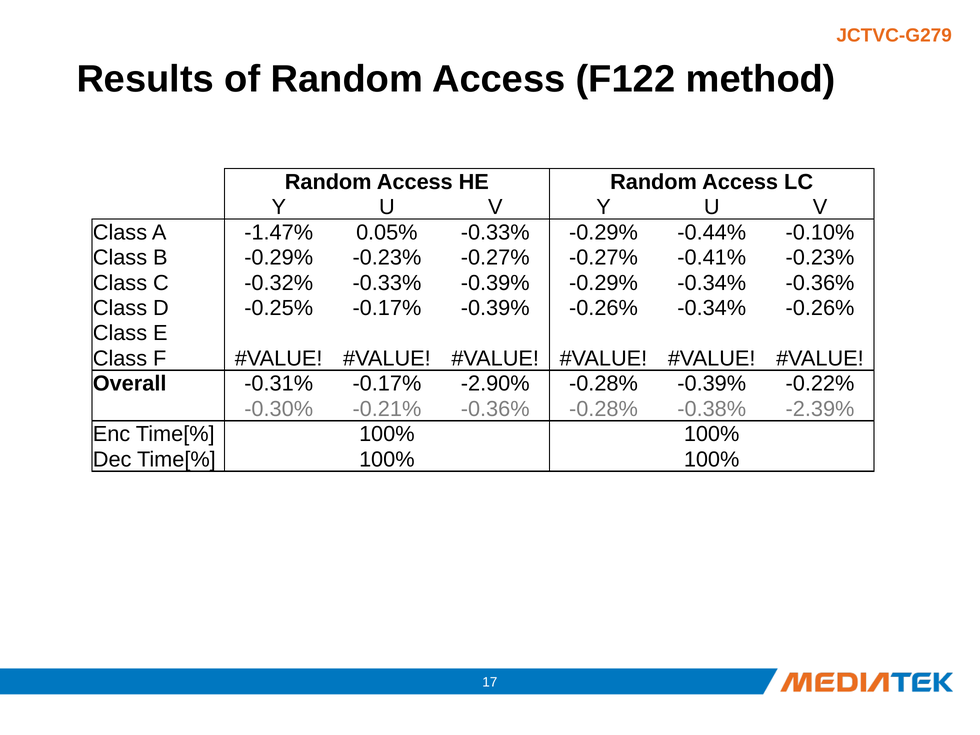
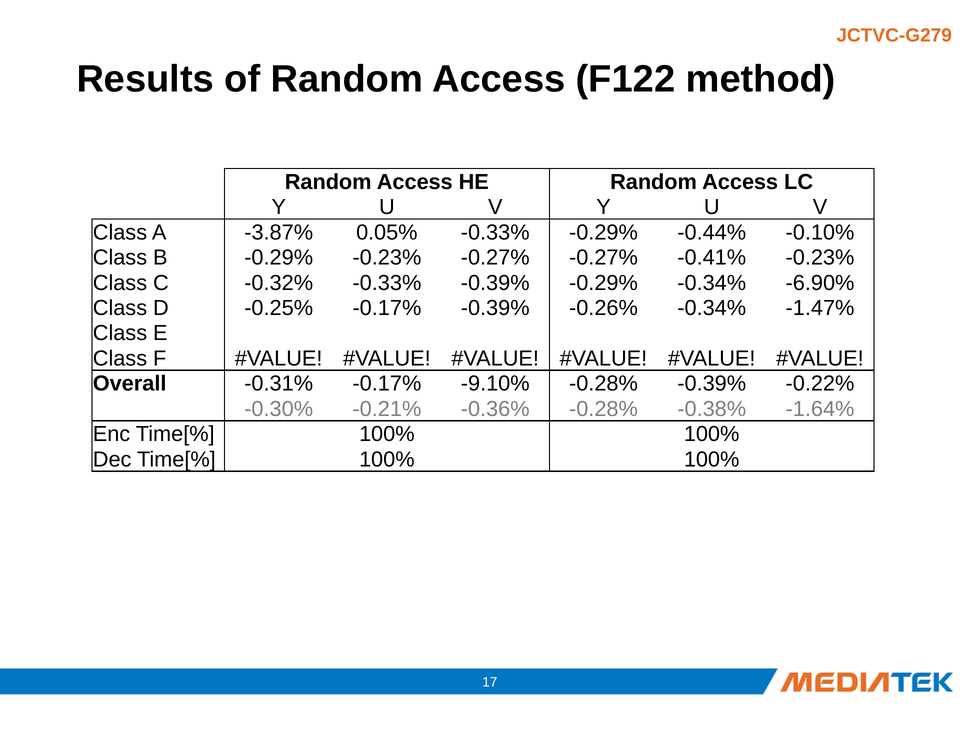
-1.47%: -1.47% -> -3.87%
-0.34% -0.36%: -0.36% -> -6.90%
-0.34% -0.26%: -0.26% -> -1.47%
-2.90%: -2.90% -> -9.10%
-2.39%: -2.39% -> -1.64%
